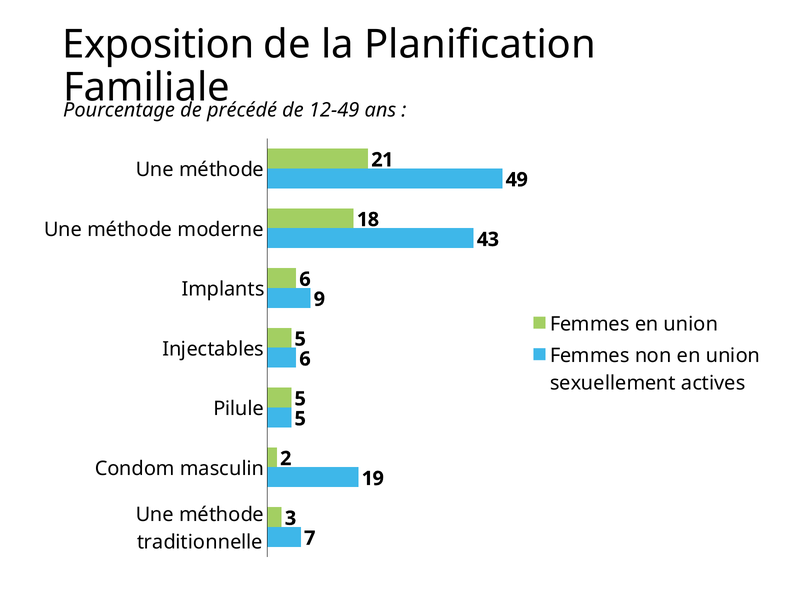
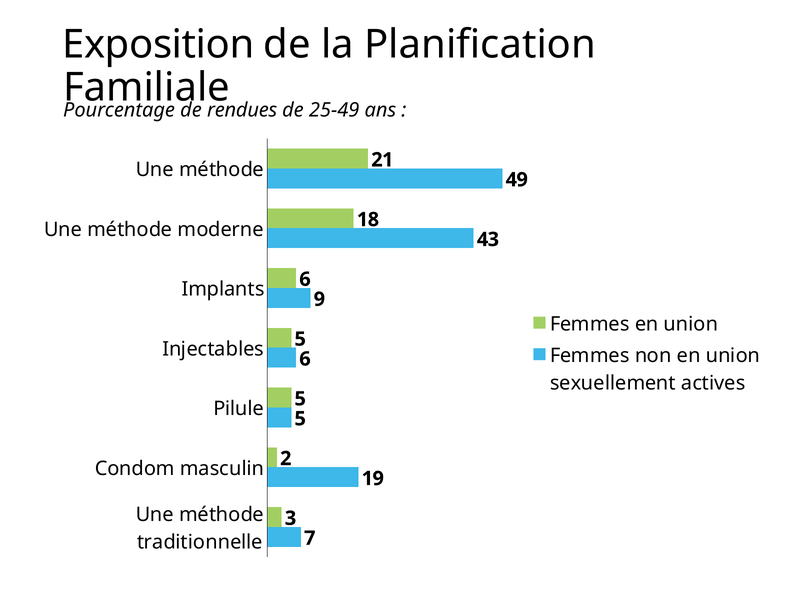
précédé: précédé -> rendues
12-49: 12-49 -> 25-49
